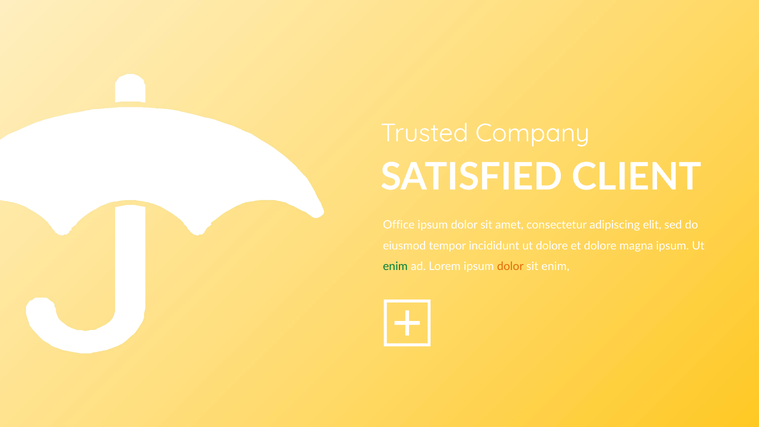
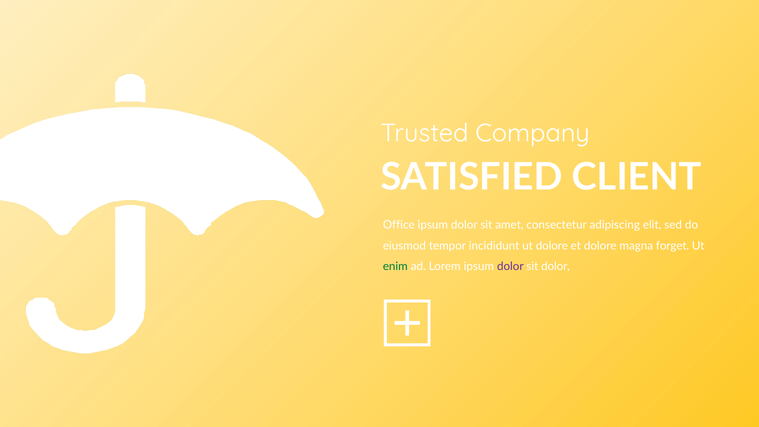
magna ipsum: ipsum -> forget
dolor at (510, 267) colour: orange -> purple
sit enim: enim -> dolor
